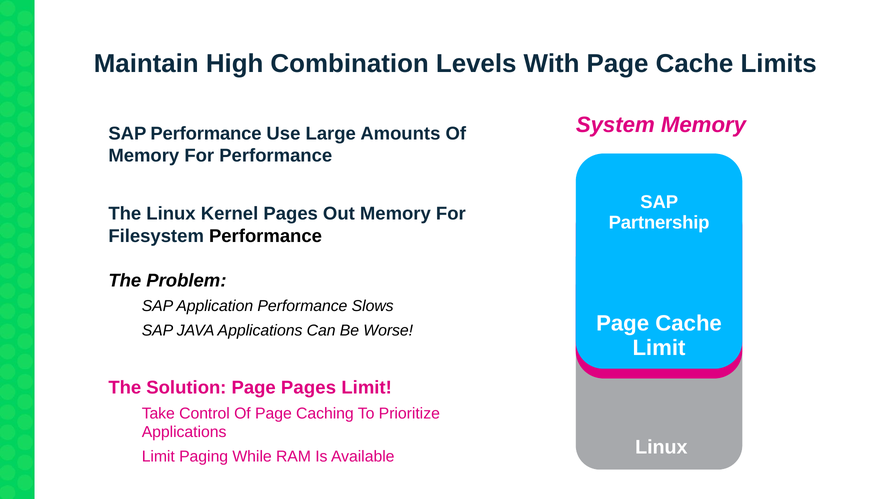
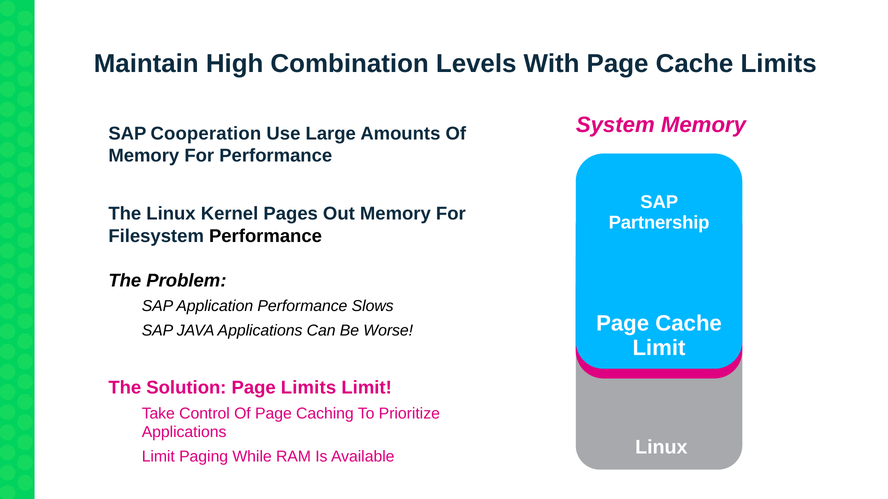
SAP Performance: Performance -> Cooperation
Page Pages: Pages -> Limits
